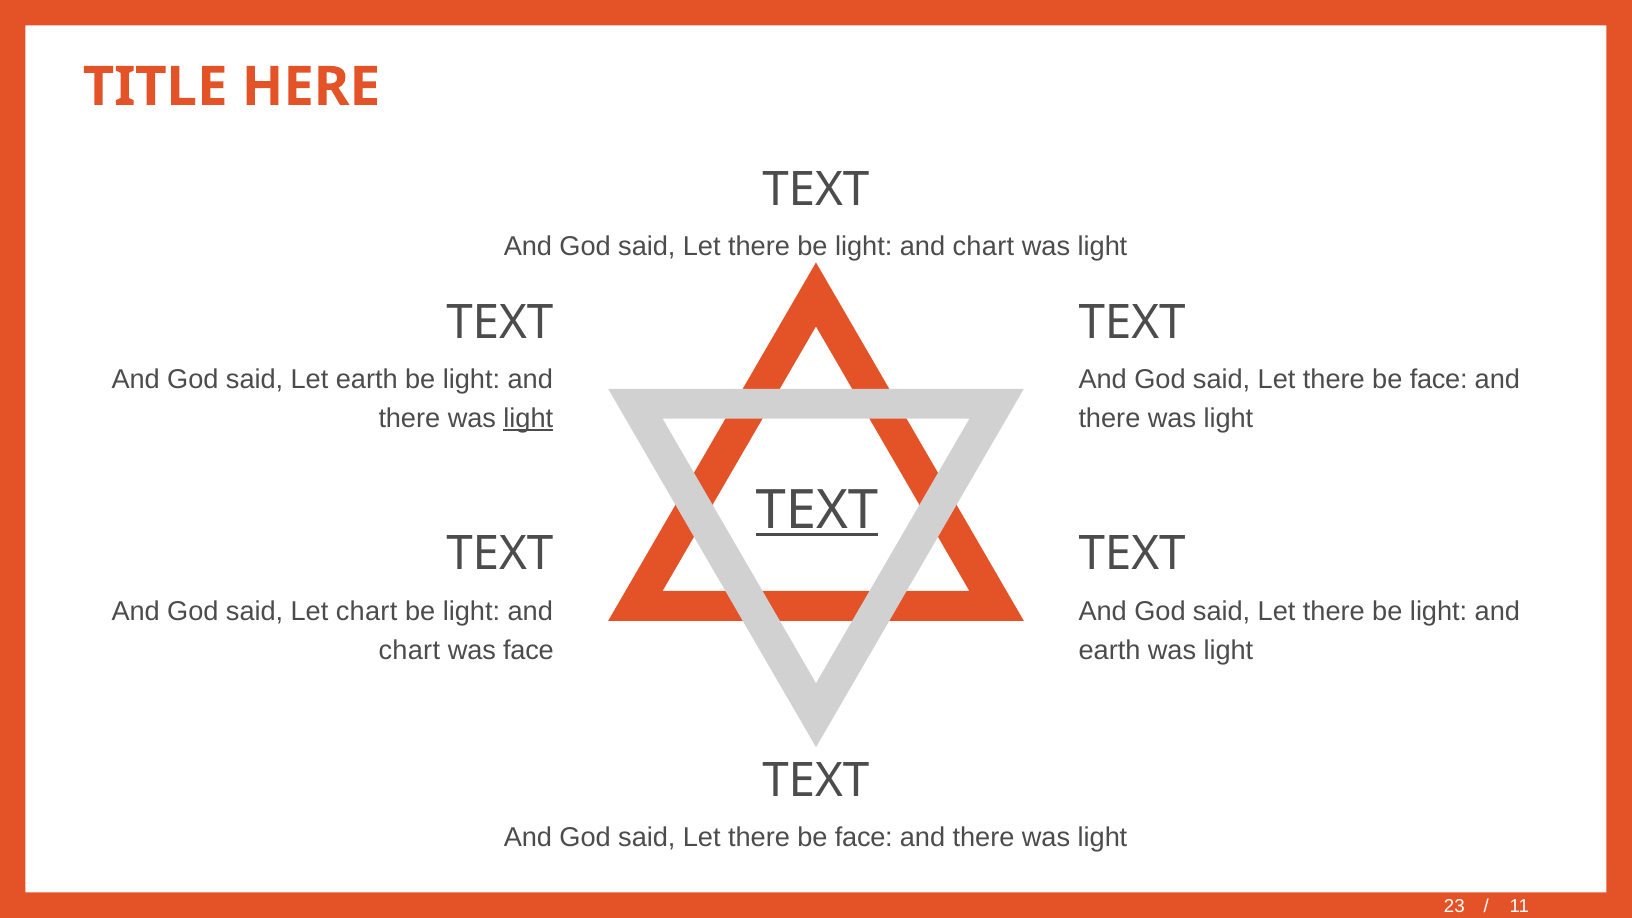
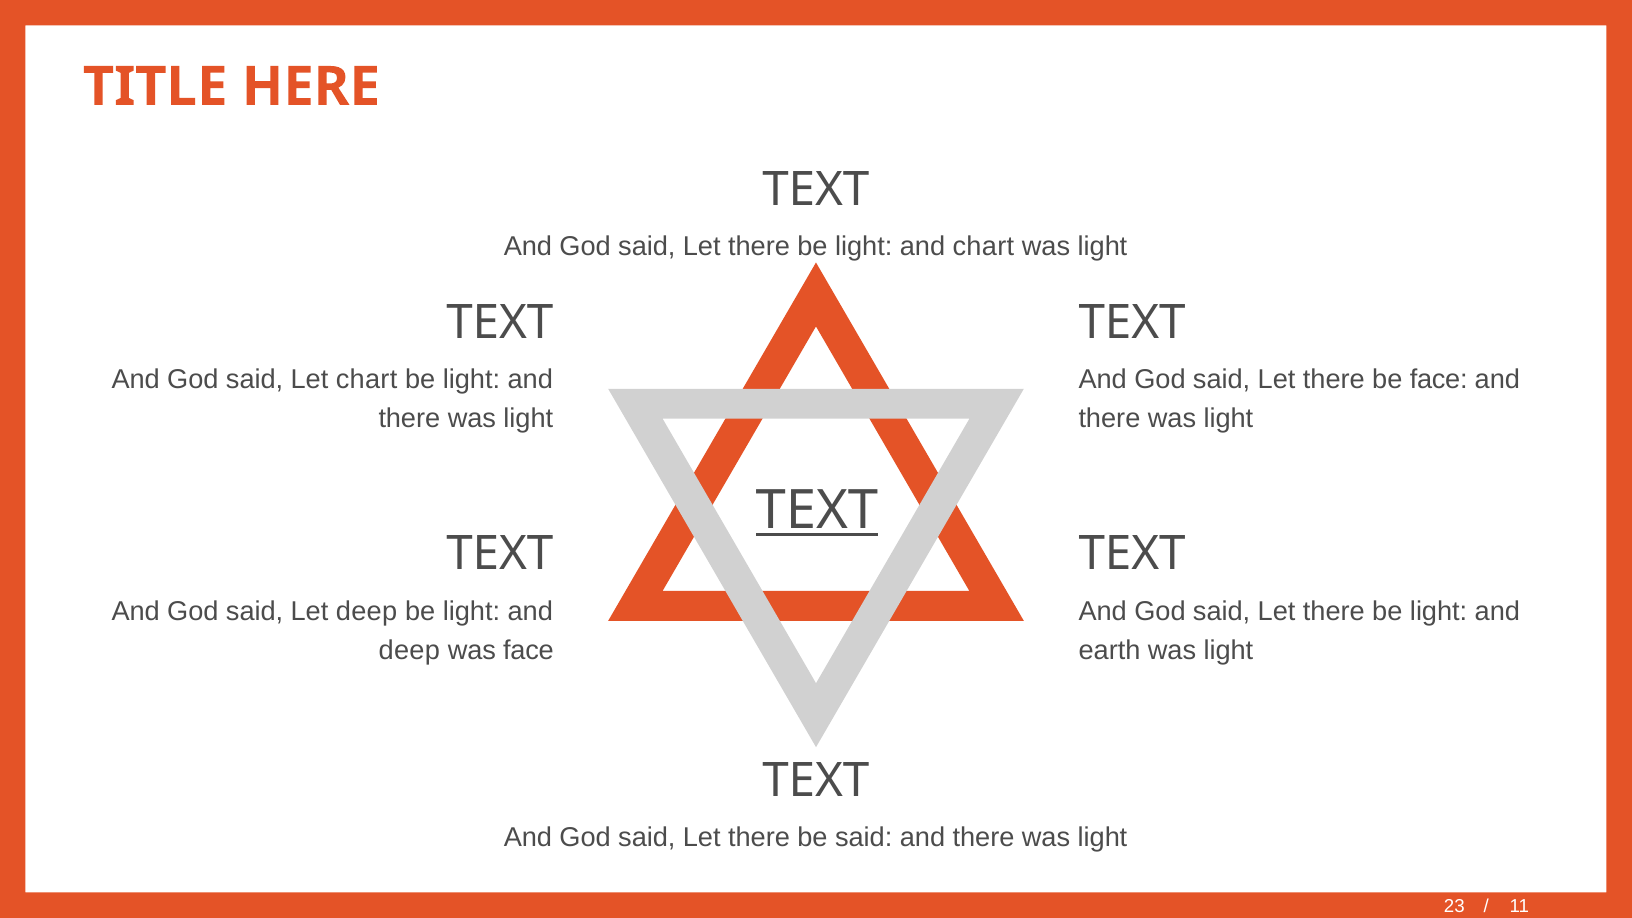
Let earth: earth -> chart
light at (528, 419) underline: present -> none
Let chart: chart -> deep
chart at (409, 650): chart -> deep
face at (864, 838): face -> said
